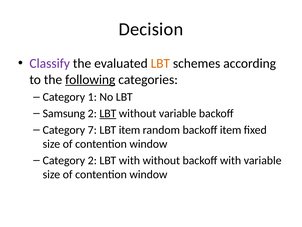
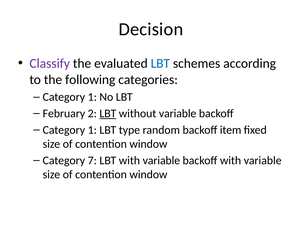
LBT at (160, 63) colour: orange -> blue
following underline: present -> none
Samsung: Samsung -> February
7 at (92, 130): 7 -> 1
LBT item: item -> type
Category 2: 2 -> 7
LBT with without: without -> variable
